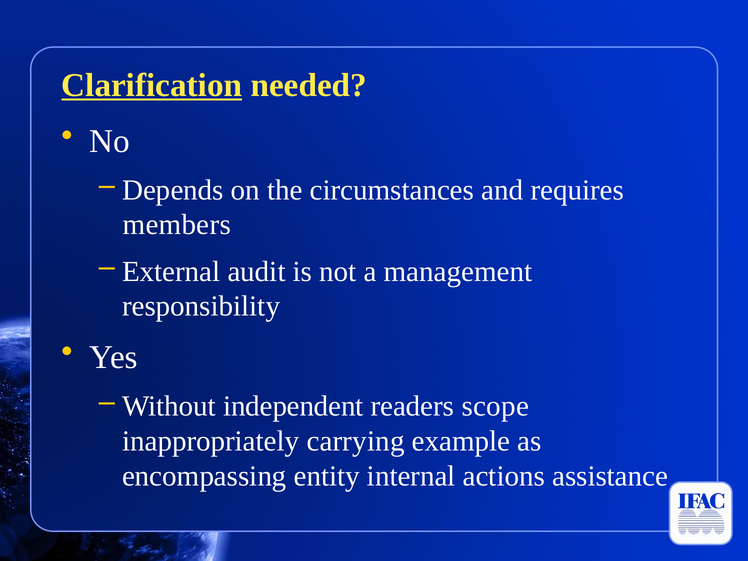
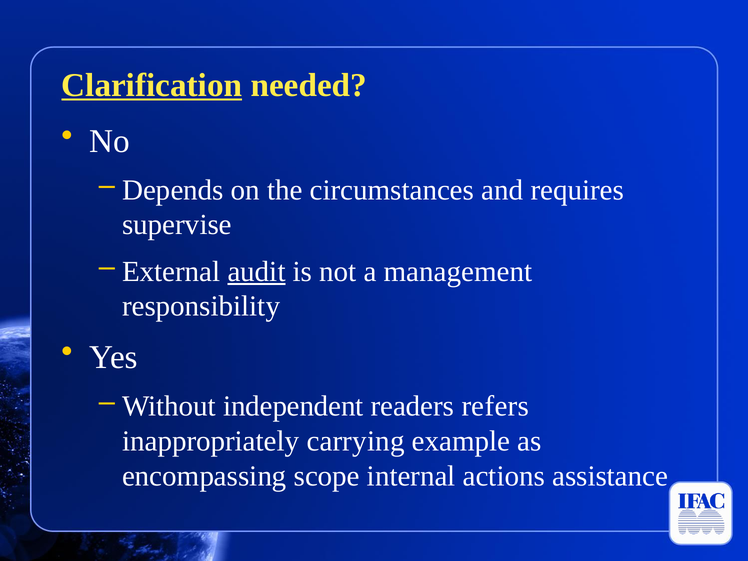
members: members -> supervise
audit underline: none -> present
scope: scope -> refers
entity: entity -> scope
